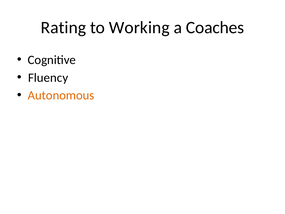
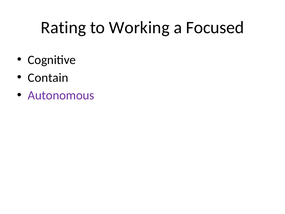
Coaches: Coaches -> Focused
Fluency: Fluency -> Contain
Autonomous colour: orange -> purple
